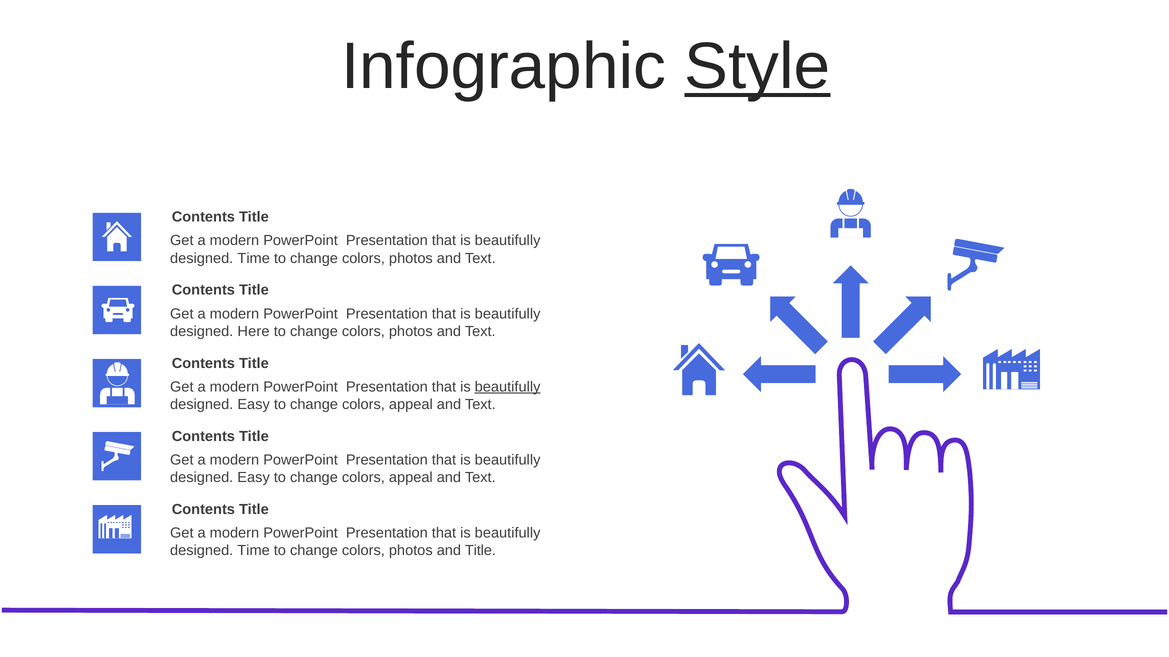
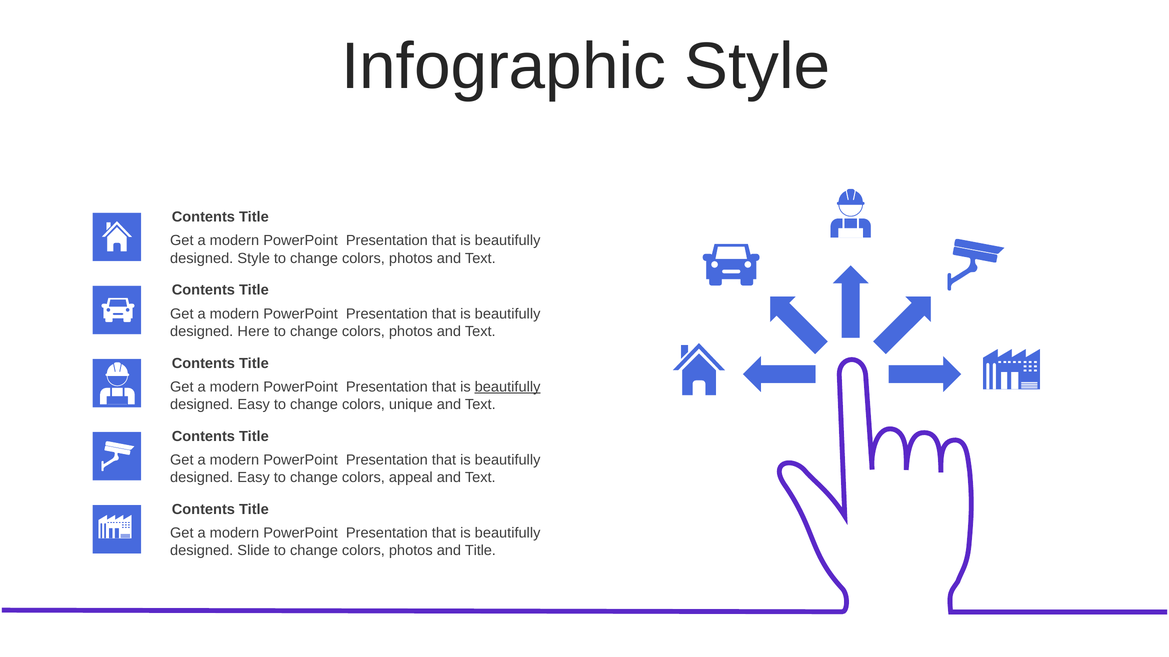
Style at (757, 67) underline: present -> none
Time at (254, 258): Time -> Style
appeal at (411, 405): appeal -> unique
Time at (254, 551): Time -> Slide
